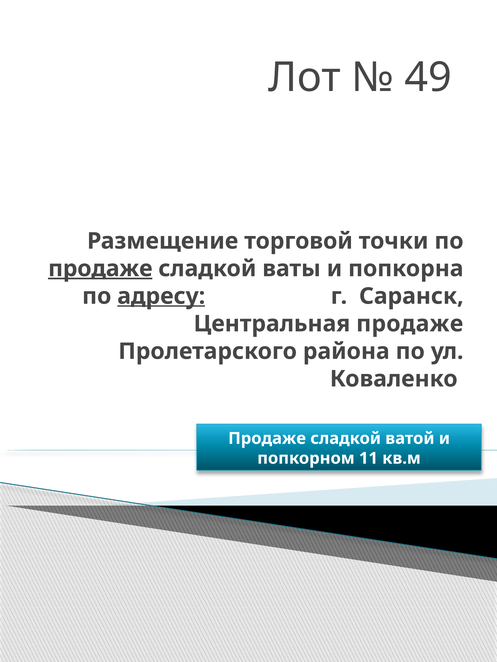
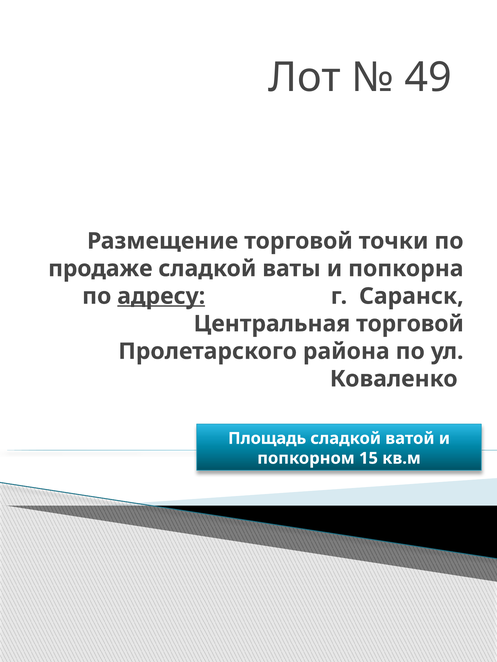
продаже at (100, 269) underline: present -> none
Центральная продаже: продаже -> торговой
Продаже at (267, 439): Продаже -> Площадь
11: 11 -> 15
